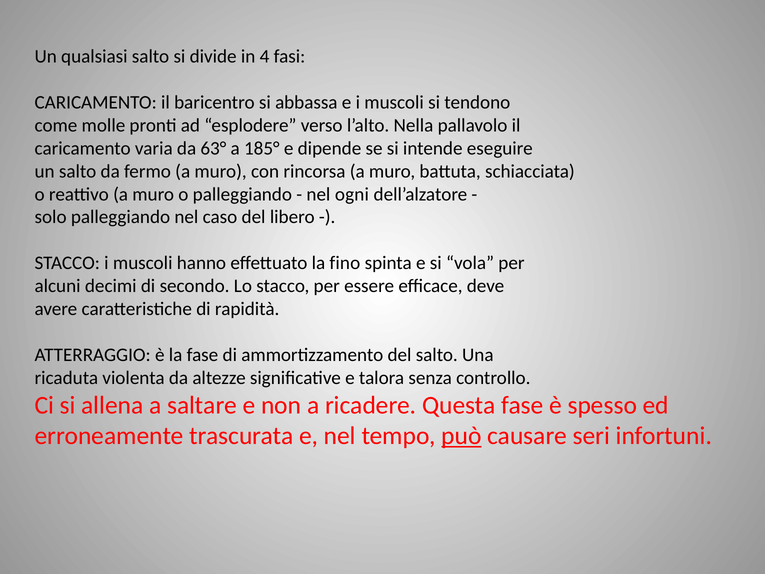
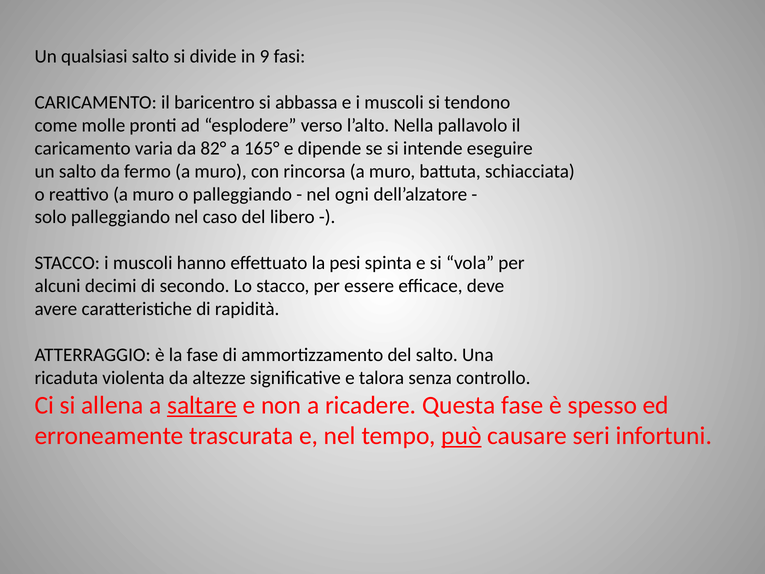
4: 4 -> 9
63°: 63° -> 82°
185°: 185° -> 165°
fino: fino -> pesi
saltare underline: none -> present
